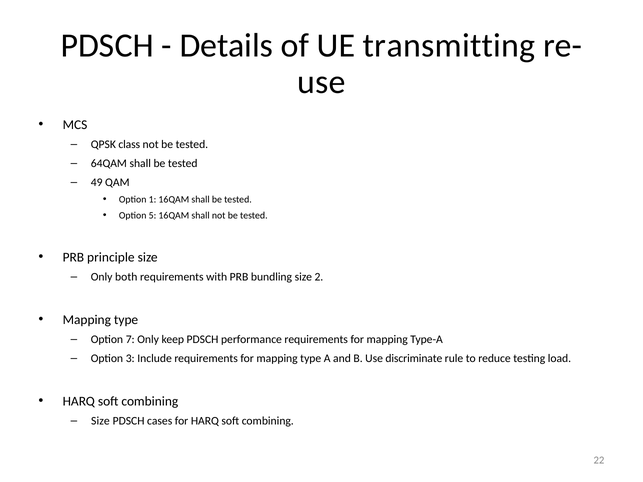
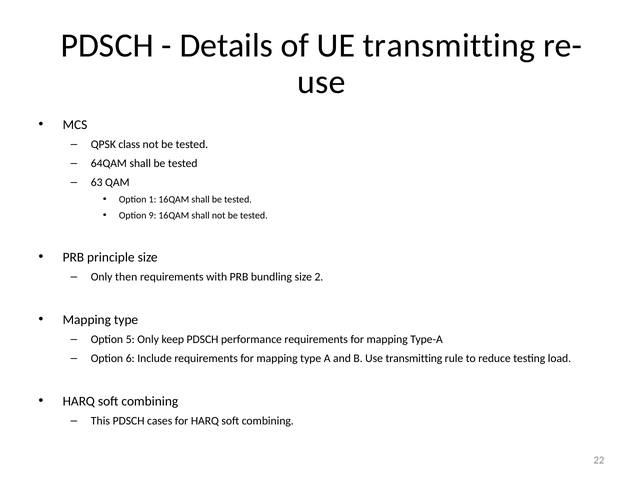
49: 49 -> 63
5: 5 -> 9
both: both -> then
7: 7 -> 5
3: 3 -> 6
Use discriminate: discriminate -> transmitting
Size at (100, 421): Size -> This
